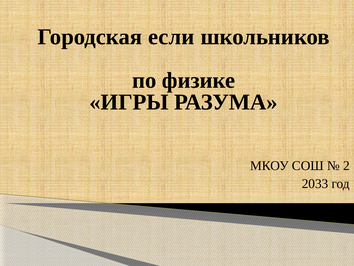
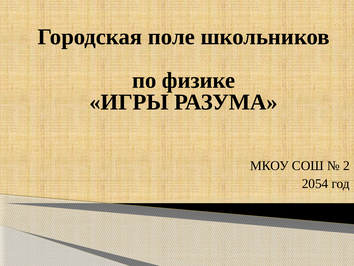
если: если -> поле
2033: 2033 -> 2054
